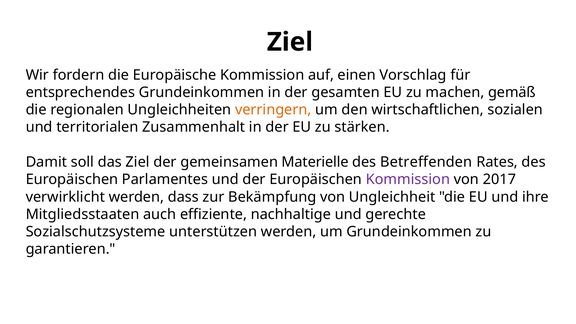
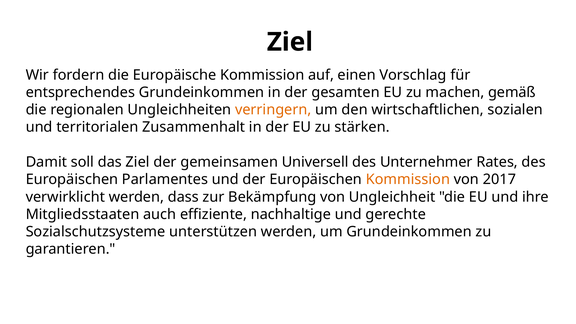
Materielle: Materielle -> Universell
Betreffenden: Betreffenden -> Unternehmer
Kommission at (408, 179) colour: purple -> orange
